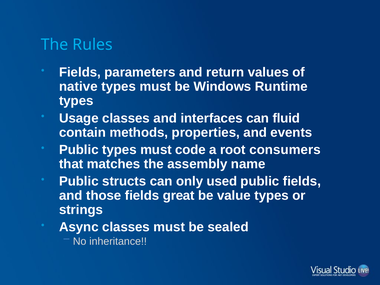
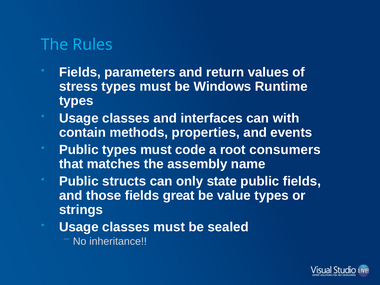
native: native -> stress
fluid: fluid -> with
used: used -> state
Async at (79, 227): Async -> Usage
